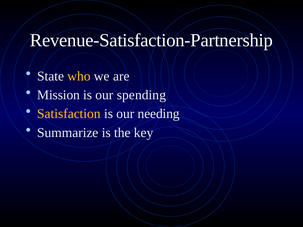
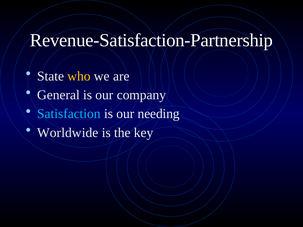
Mission: Mission -> General
spending: spending -> company
Satisfaction colour: yellow -> light blue
Summarize: Summarize -> Worldwide
